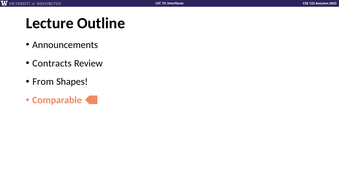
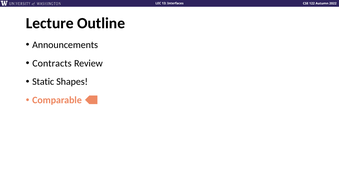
From: From -> Static
